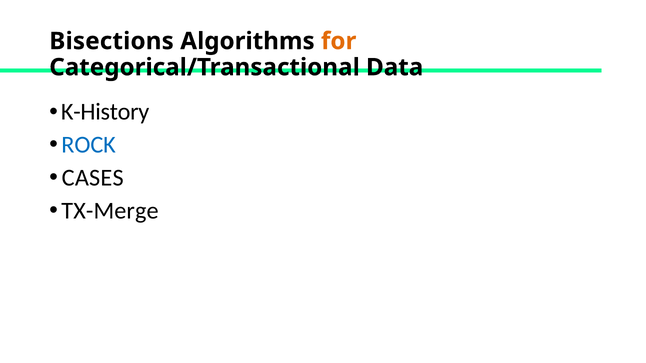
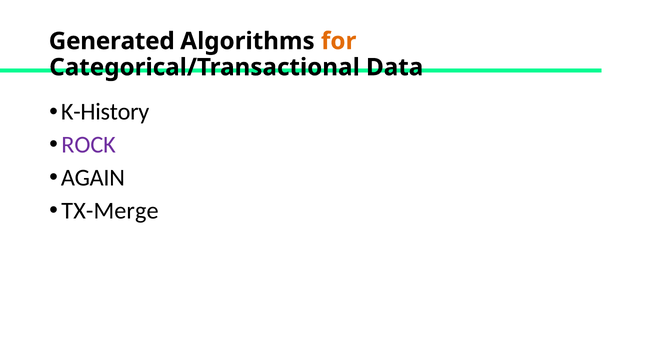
Bisections: Bisections -> Generated
ROCK colour: blue -> purple
CASES: CASES -> AGAIN
